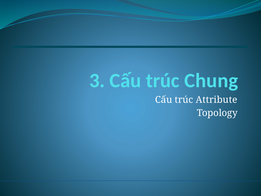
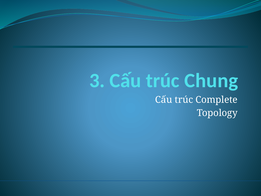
Attribute: Attribute -> Complete
